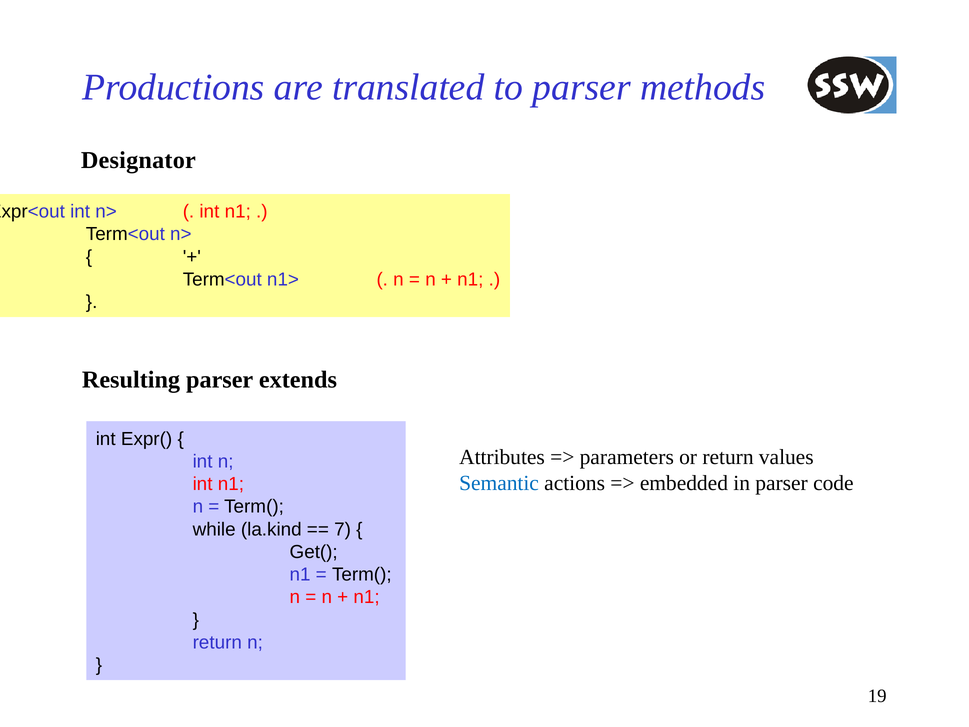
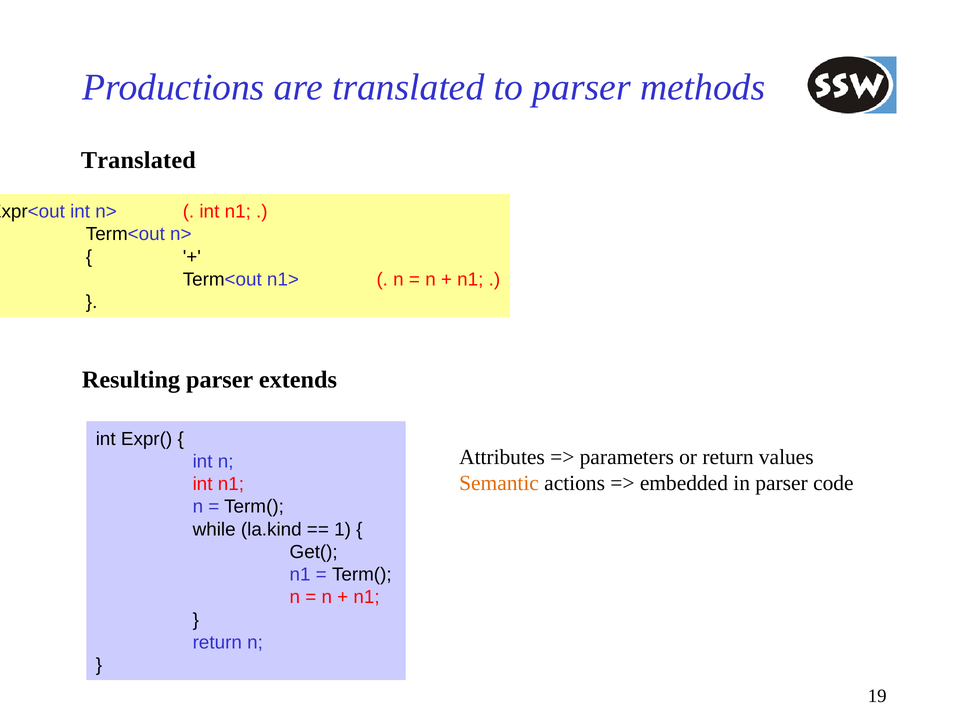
Designator at (138, 160): Designator -> Translated
Semantic colour: blue -> orange
7: 7 -> 1
